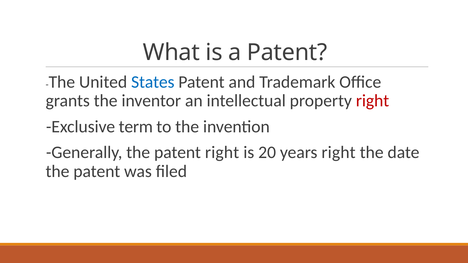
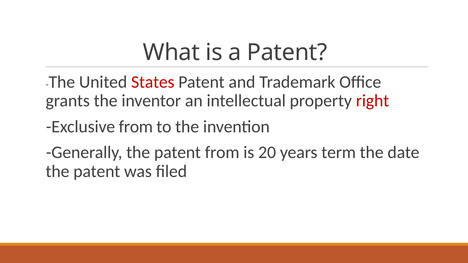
States colour: blue -> red
Exclusive term: term -> from
patent right: right -> from
years right: right -> term
